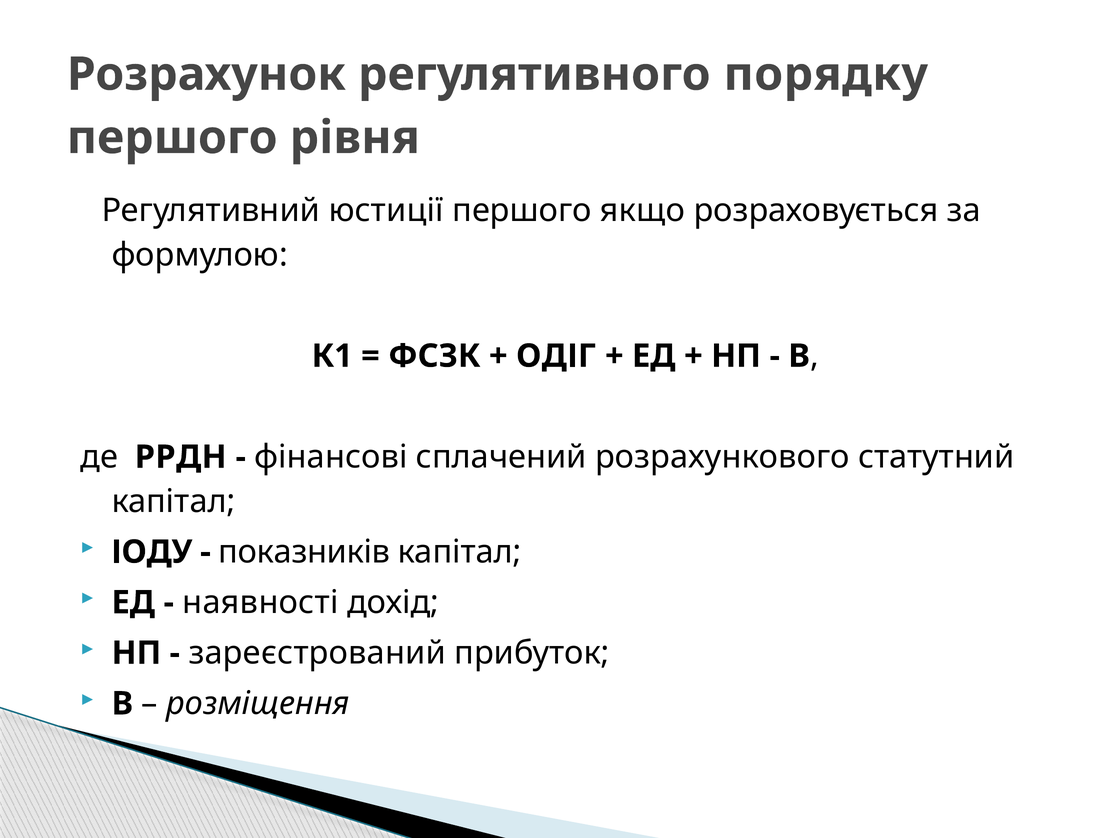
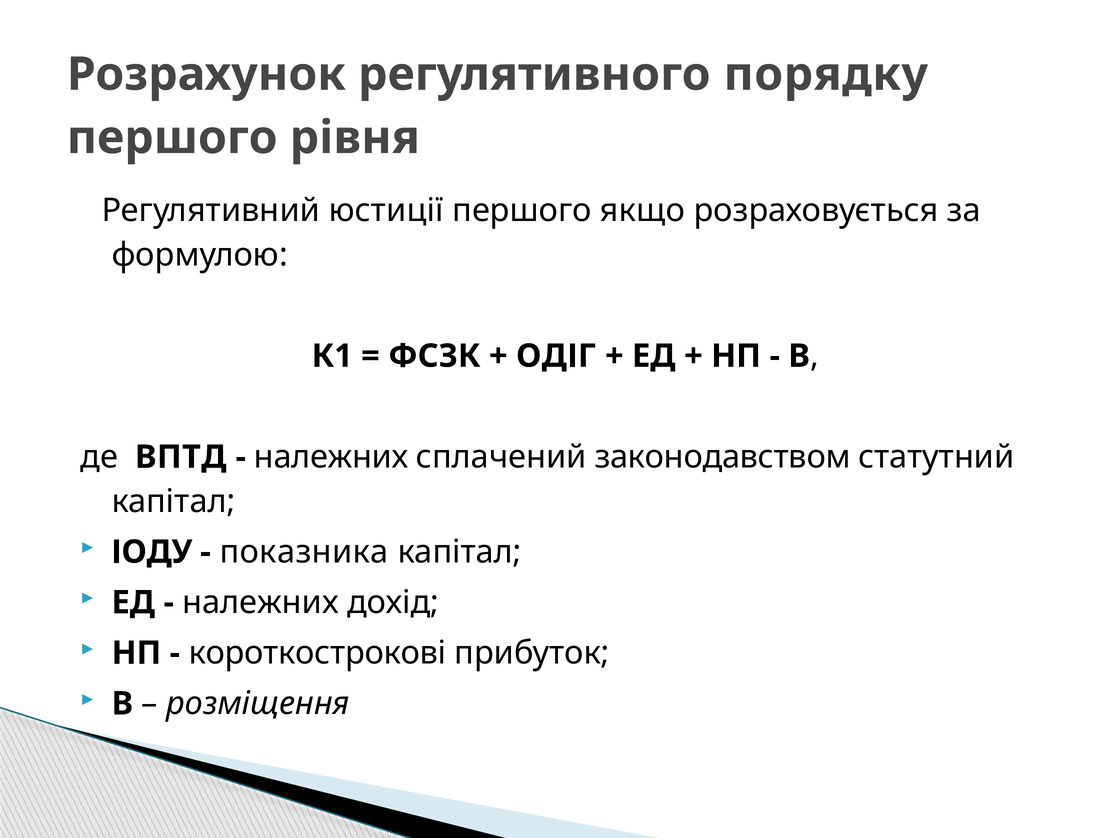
РРДН: РРДН -> ВПТД
фінансові at (331, 457): фінансові -> належних
розрахункового: розрахункового -> законодавством
показників: показників -> показника
наявності at (260, 602): наявності -> належних
зареєстрований: зареєстрований -> короткострокові
